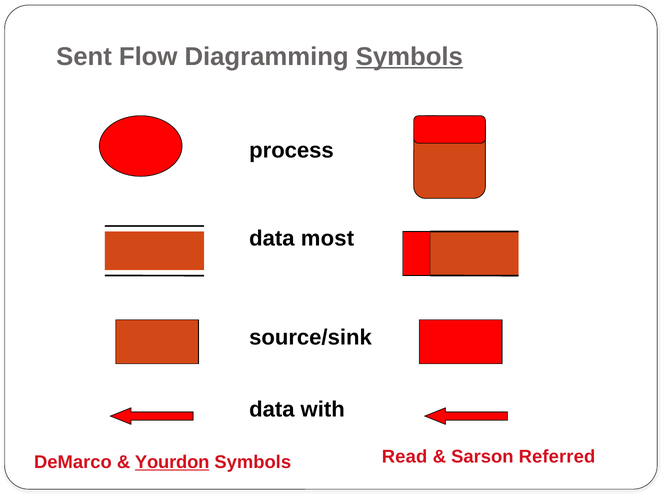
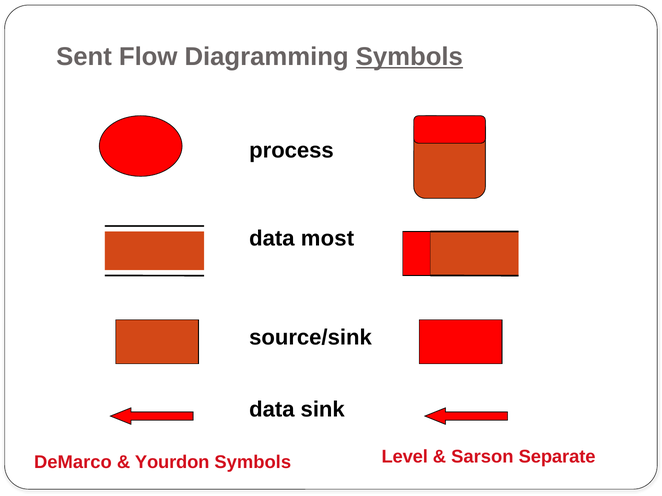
with: with -> sink
Yourdon underline: present -> none
Read: Read -> Level
Referred: Referred -> Separate
